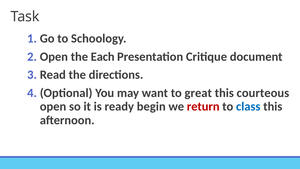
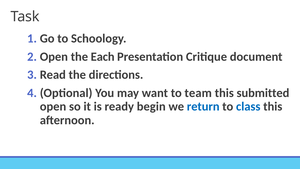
great: great -> team
courteous: courteous -> submitted
return colour: red -> blue
